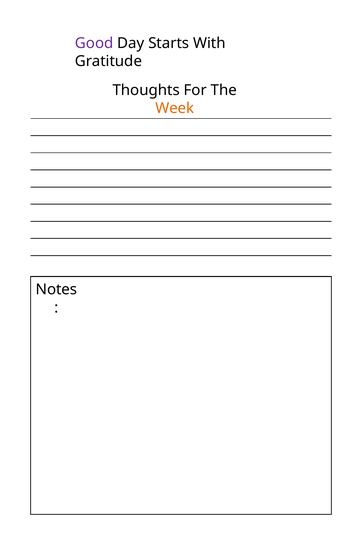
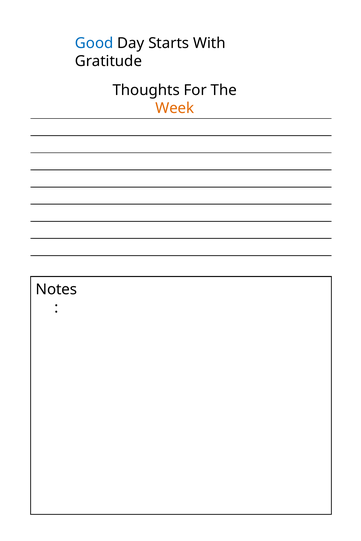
Good colour: purple -> blue
